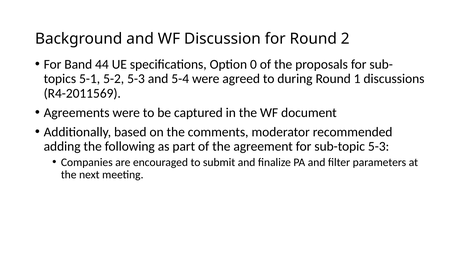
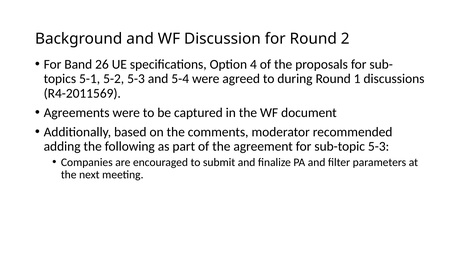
44: 44 -> 26
0: 0 -> 4
